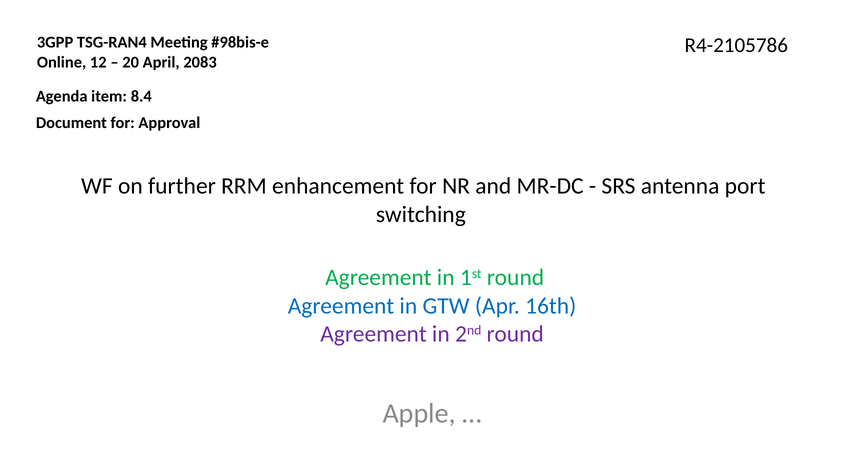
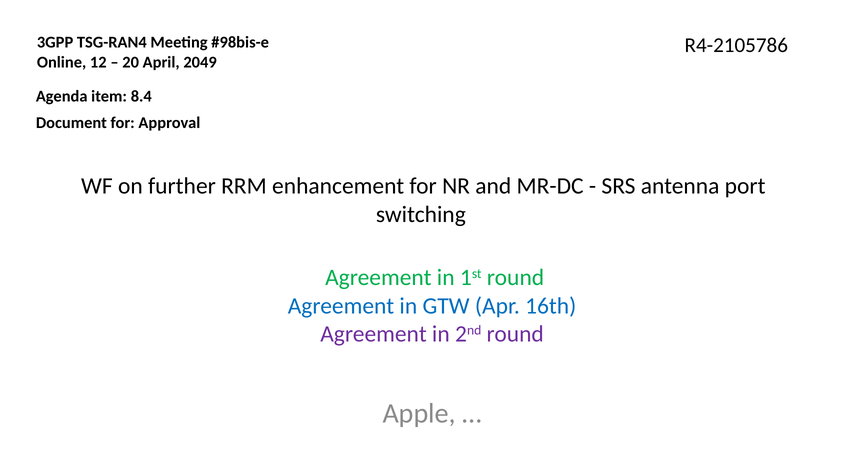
2083: 2083 -> 2049
